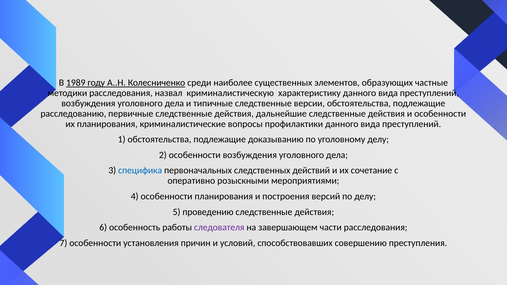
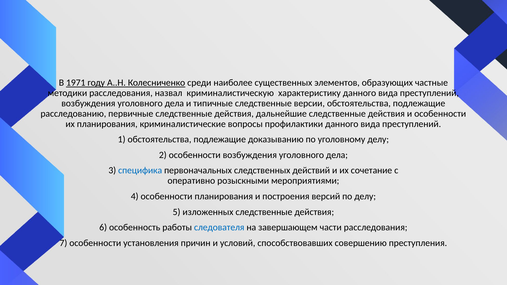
1989: 1989 -> 1971
проведению: проведению -> изложенных
следователя colour: purple -> blue
